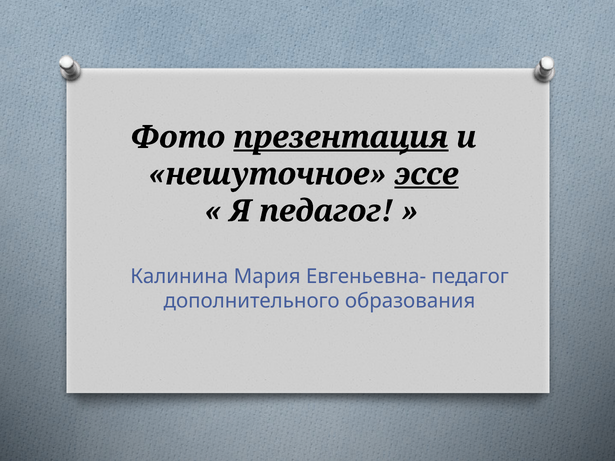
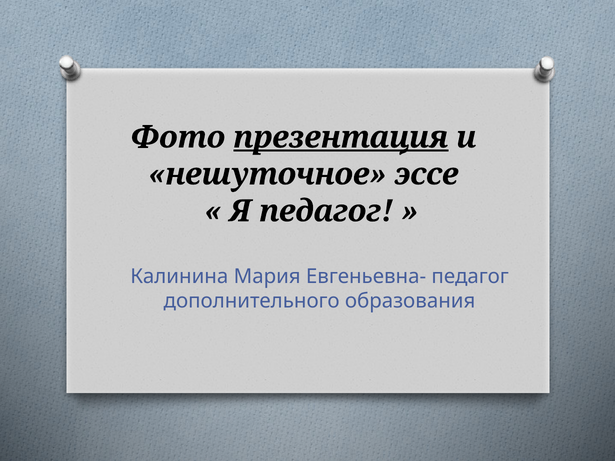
эссе underline: present -> none
